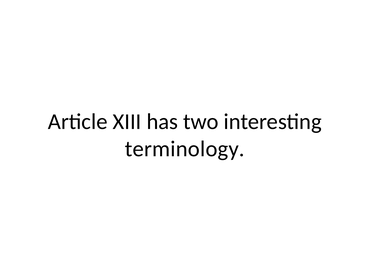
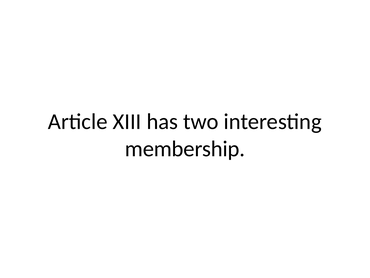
terminology: terminology -> membership
